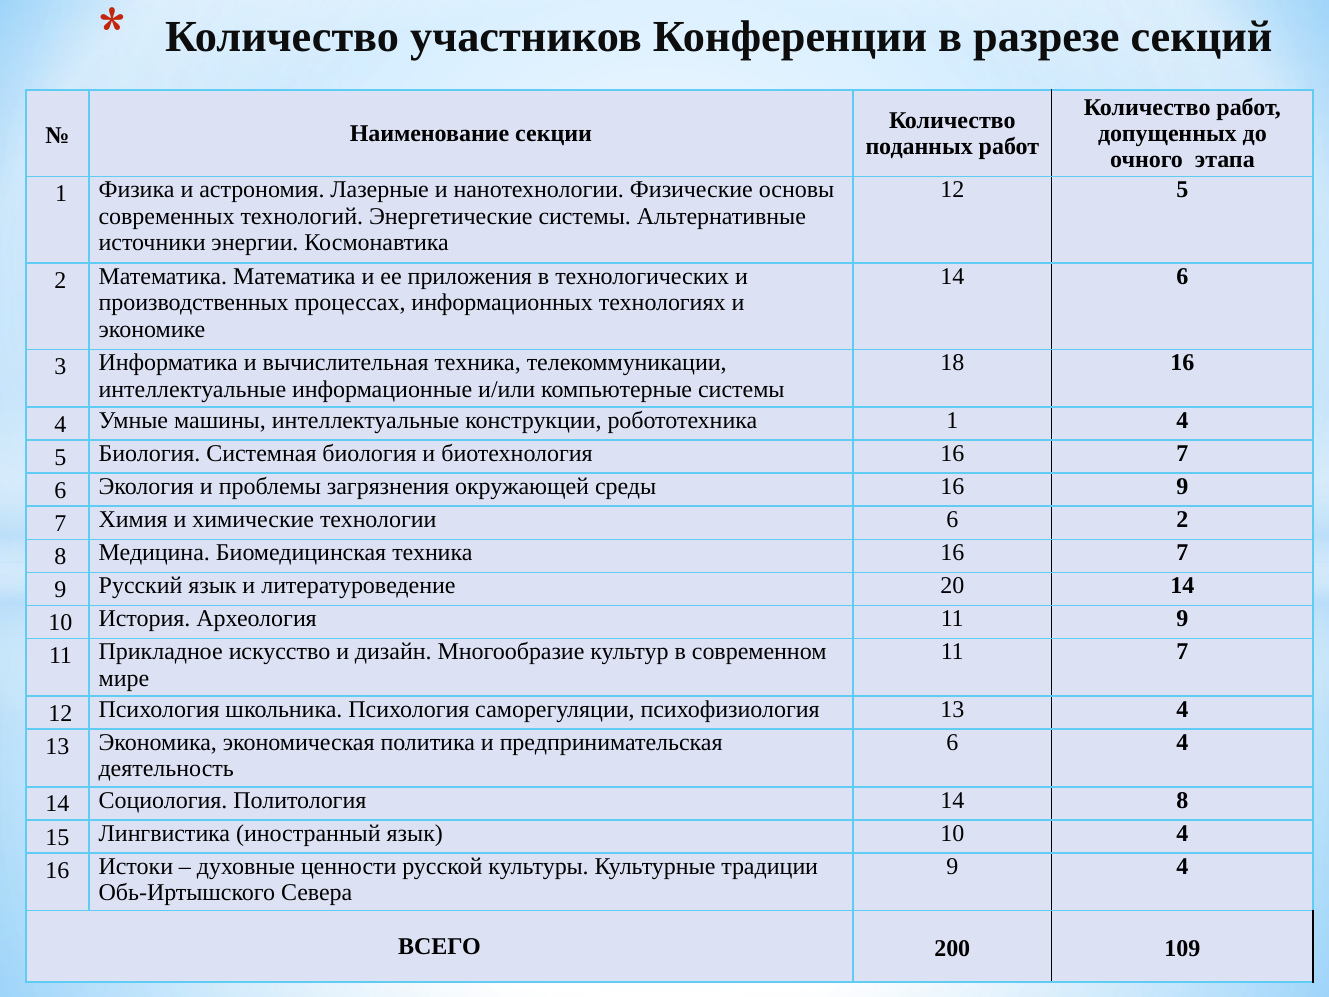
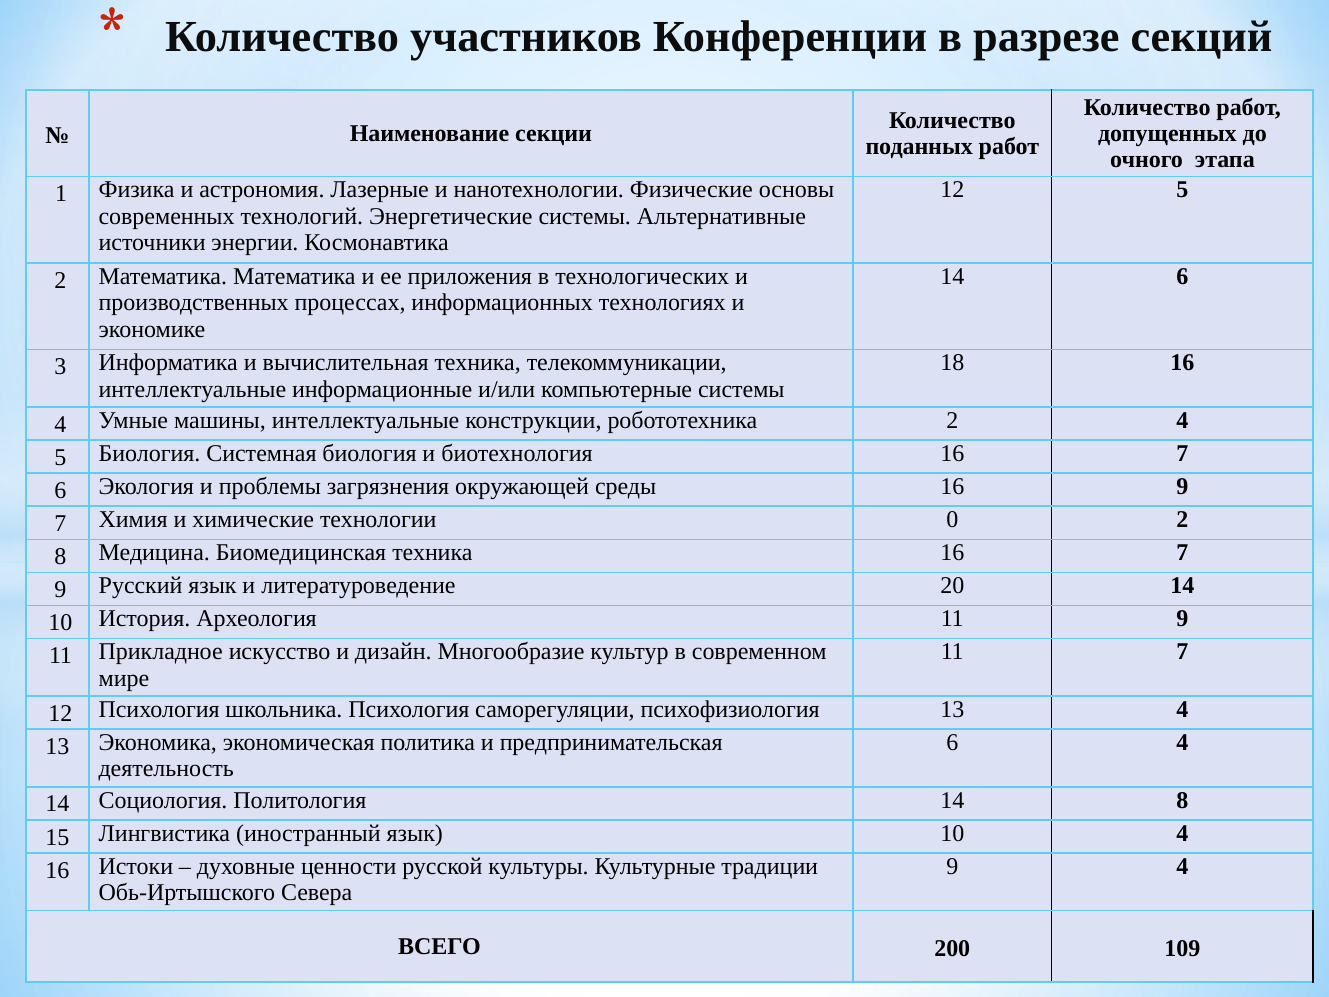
робототехника 1: 1 -> 2
технологии 6: 6 -> 0
